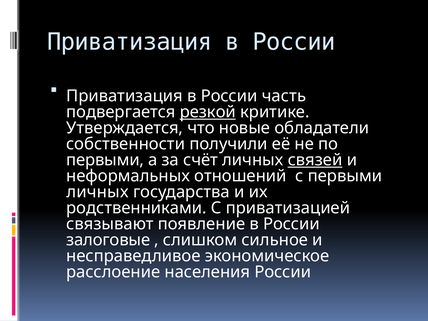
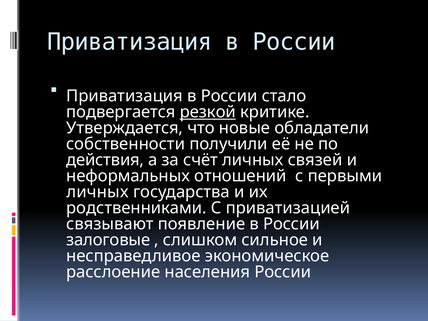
часть: часть -> стало
первыми at (105, 160): первыми -> действия
связей underline: present -> none
